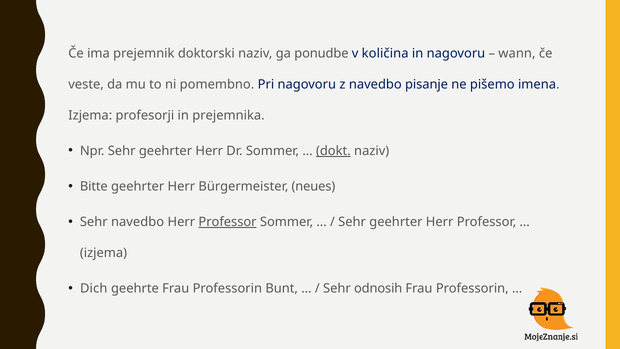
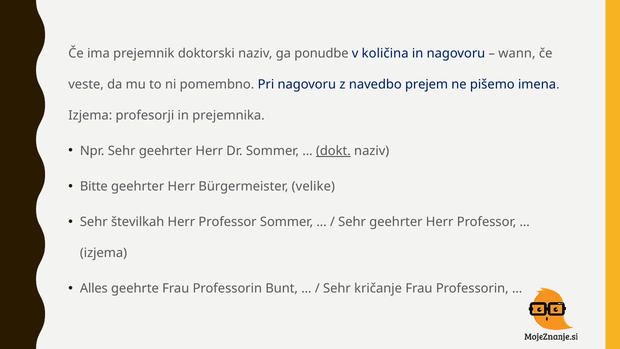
pisanje: pisanje -> prejem
neues: neues -> velike
Sehr navedbo: navedbo -> številkah
Professor at (228, 222) underline: present -> none
Dich: Dich -> Alles
odnosih: odnosih -> kričanje
